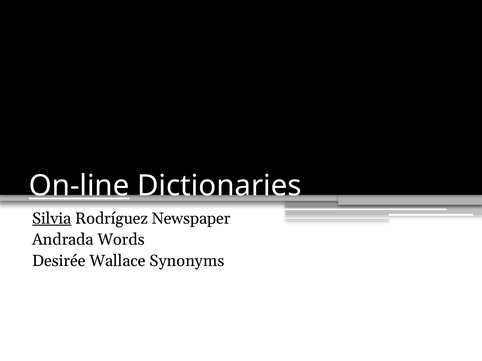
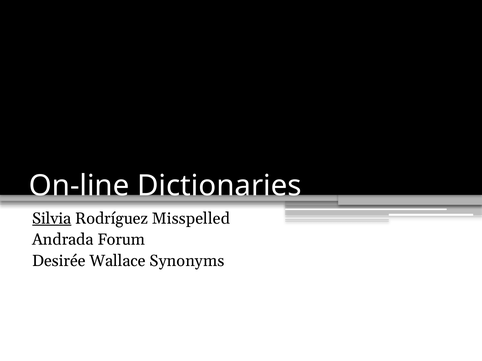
On-line underline: present -> none
Newspaper: Newspaper -> Misspelled
Words: Words -> Forum
